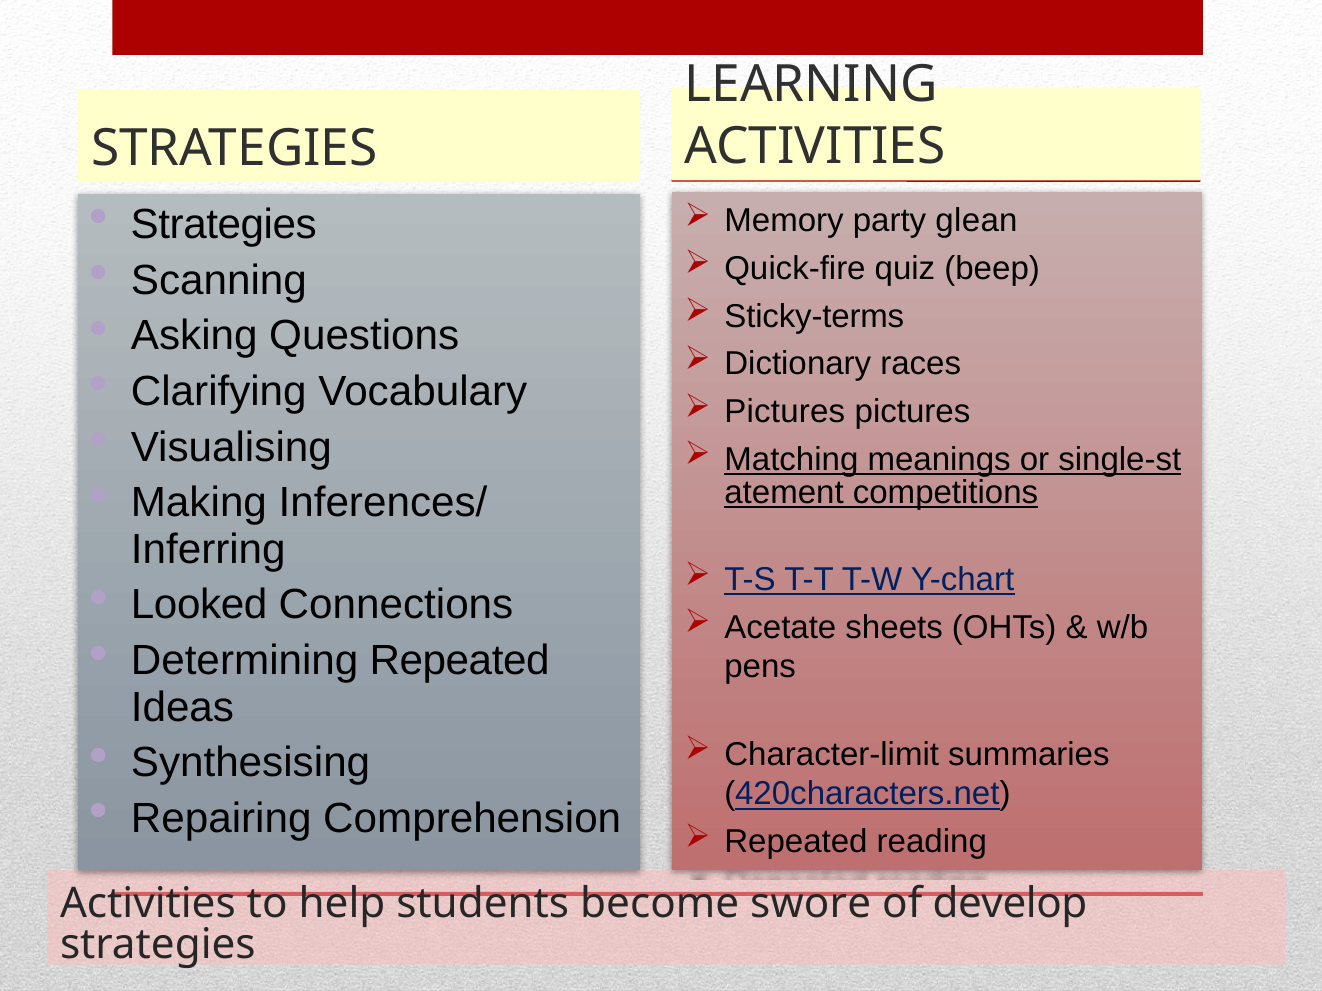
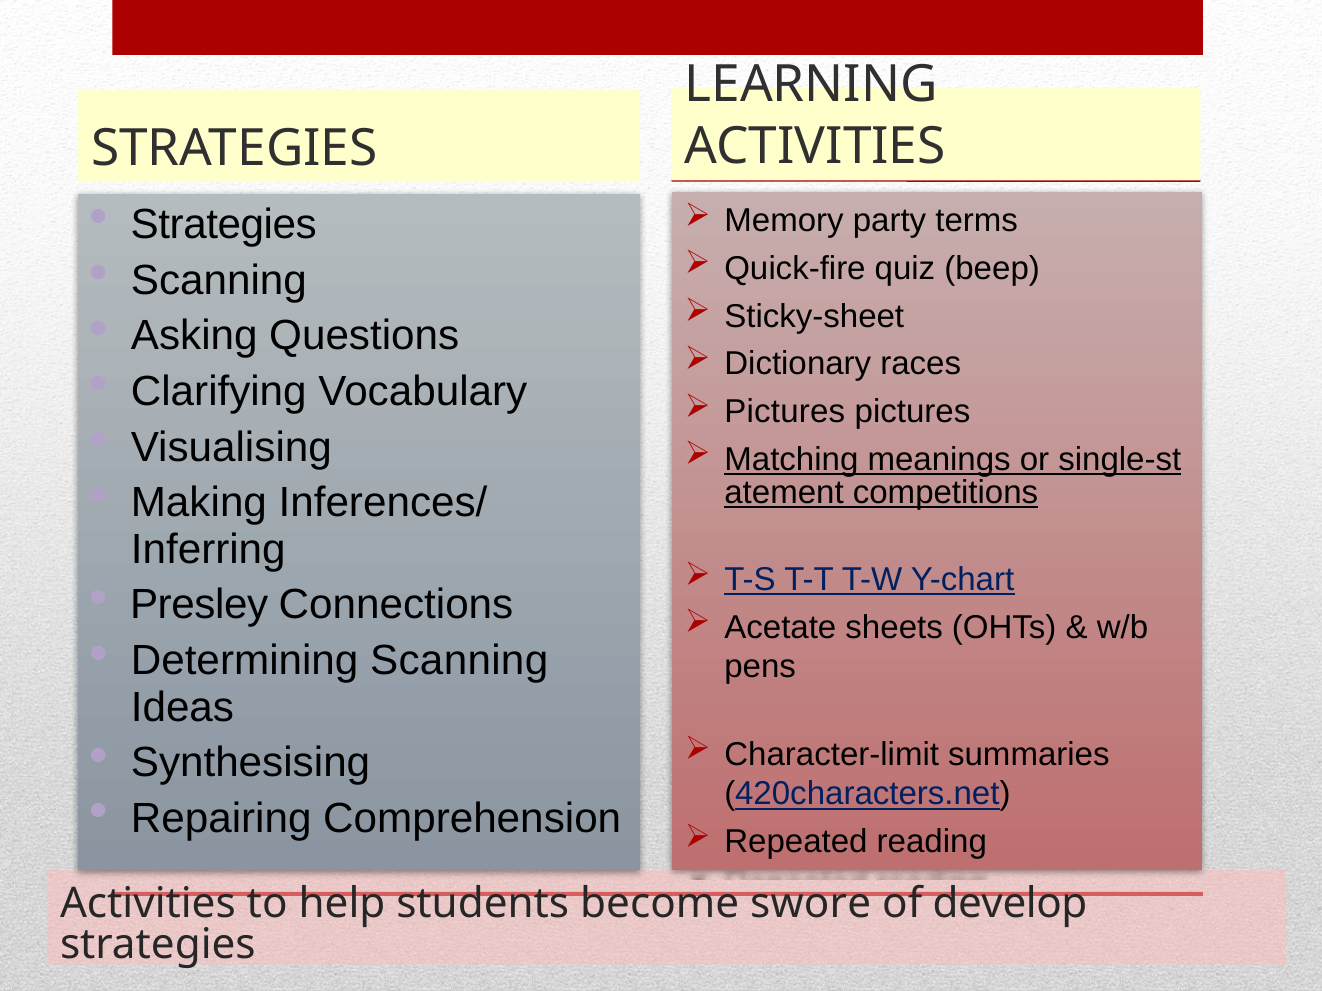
glean: glean -> terms
Sticky-terms: Sticky-terms -> Sticky-sheet
Looked: Looked -> Presley
Determining Repeated: Repeated -> Scanning
